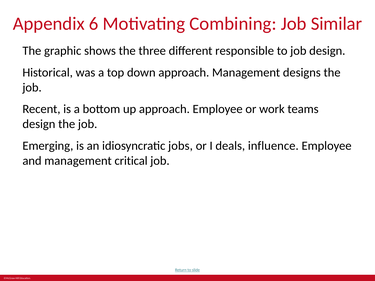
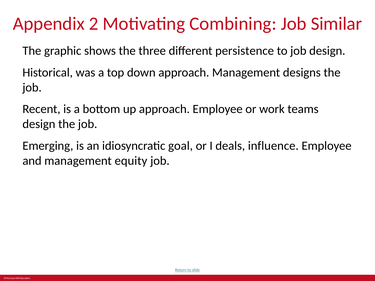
6: 6 -> 2
responsible: responsible -> persistence
jobs: jobs -> goal
critical: critical -> equity
